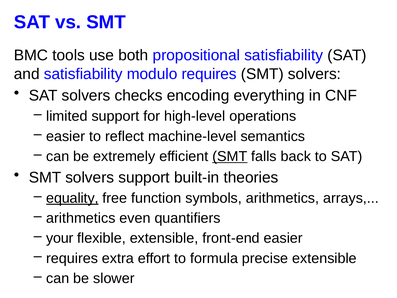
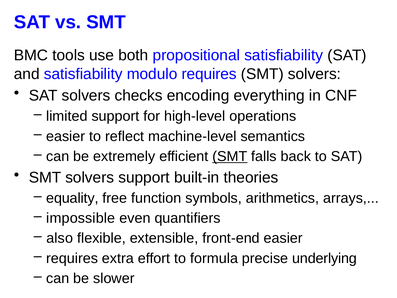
equality underline: present -> none
arithmetics at (81, 218): arithmetics -> impossible
your: your -> also
precise extensible: extensible -> underlying
